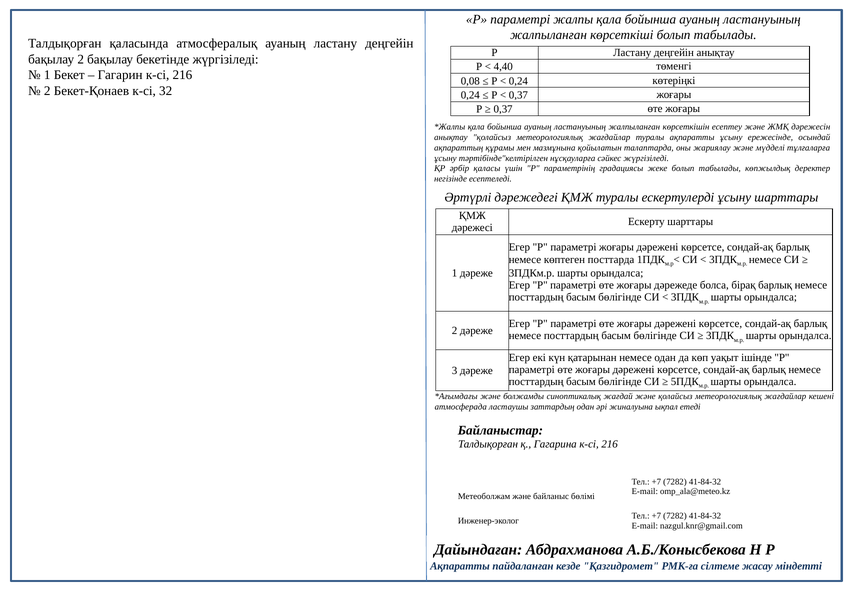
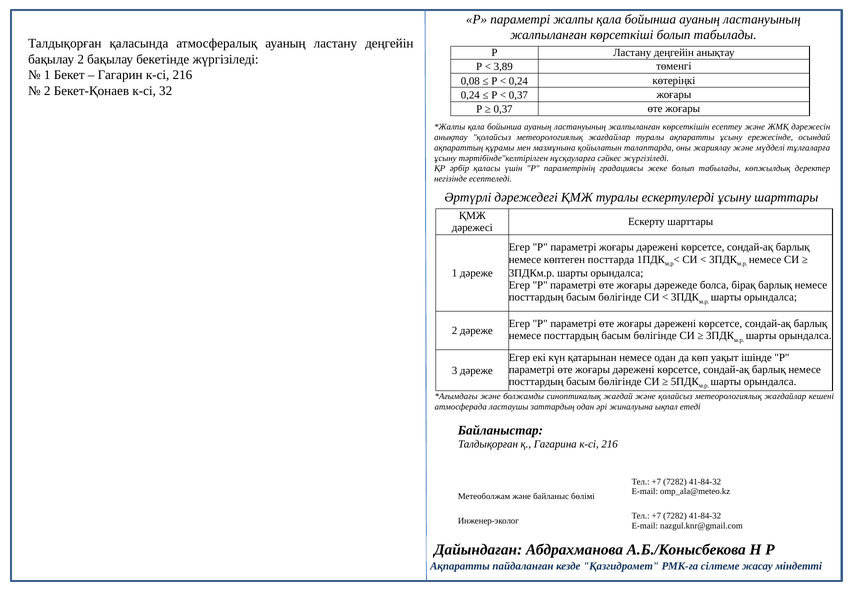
4,40: 4,40 -> 3,89
